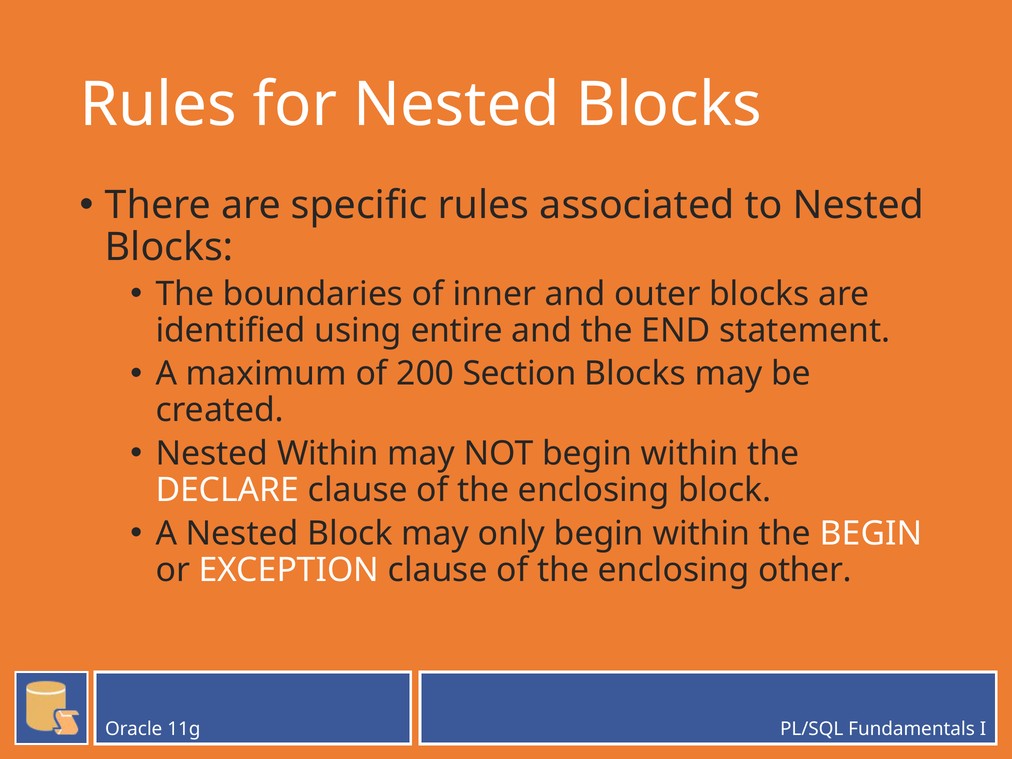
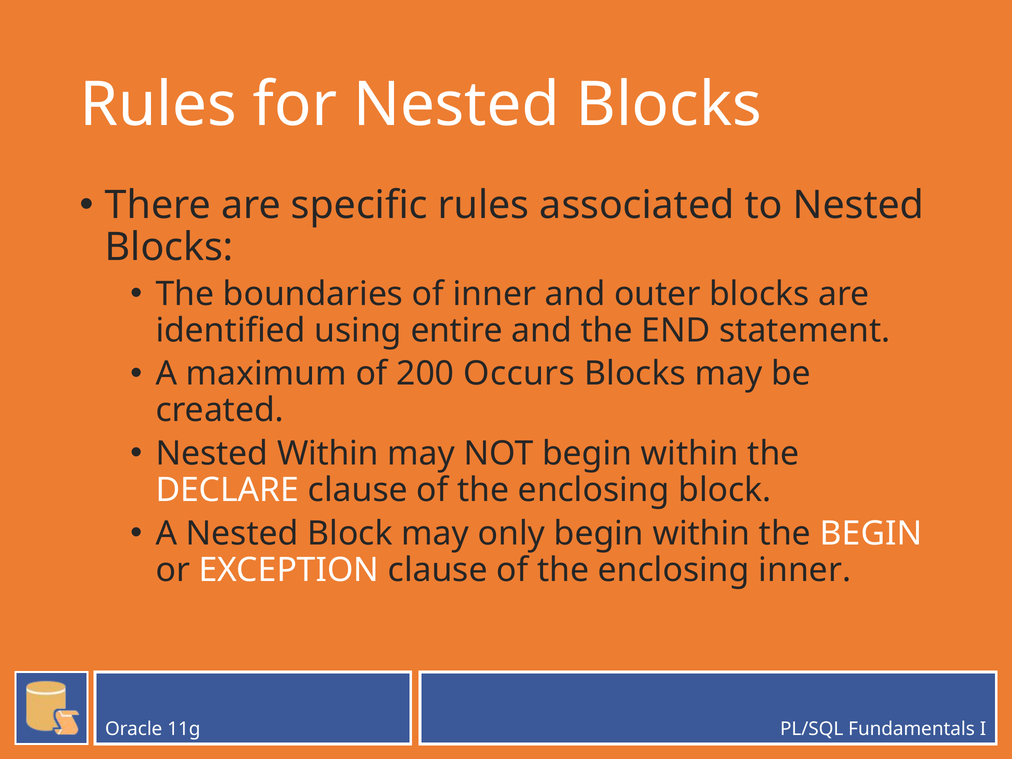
Section: Section -> Occurs
enclosing other: other -> inner
